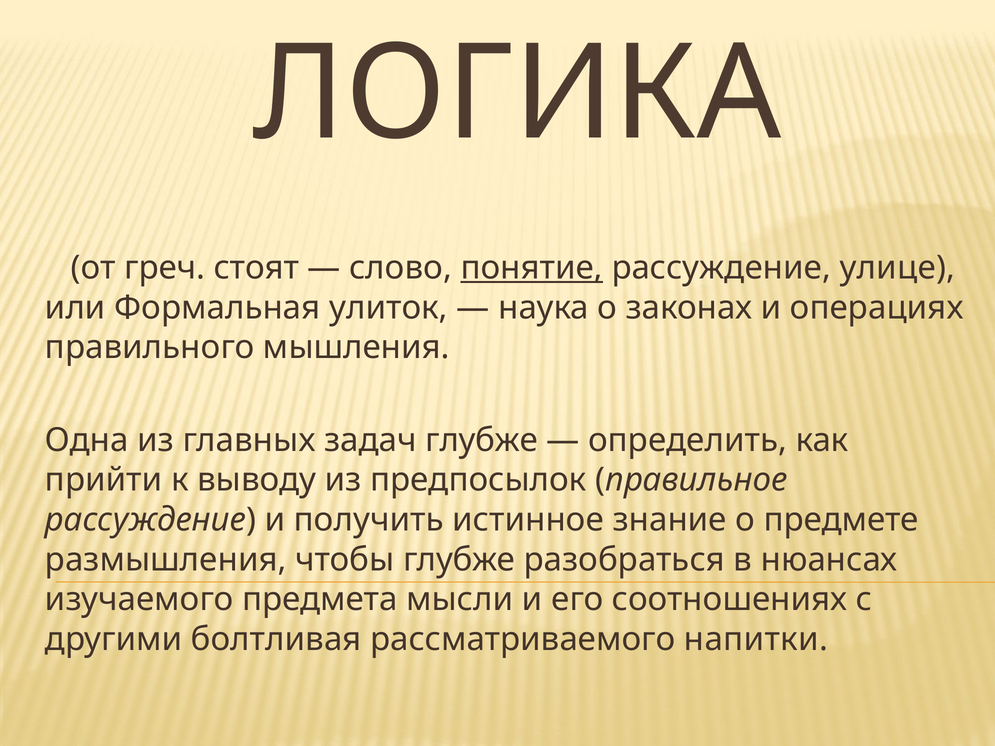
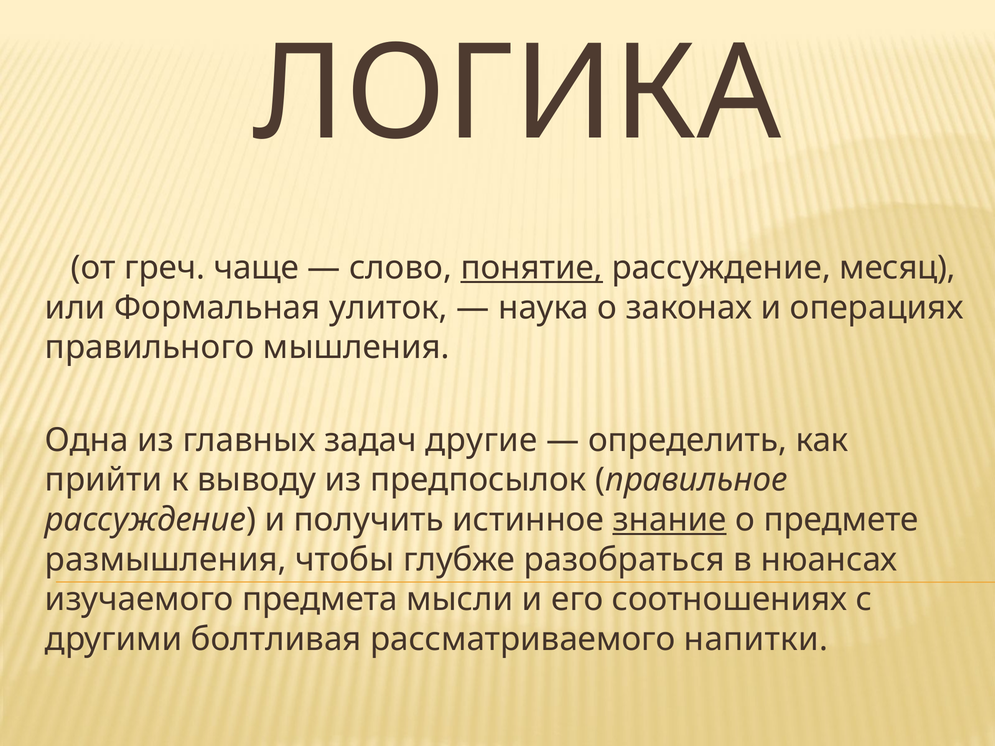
стоят: стоят -> чаще
улице: улице -> месяц
задач глубже: глубже -> другие
знание underline: none -> present
